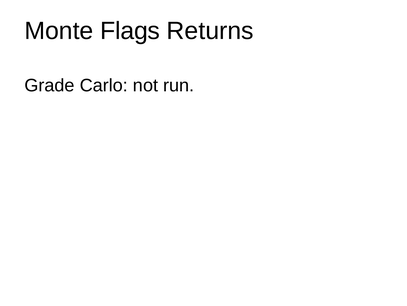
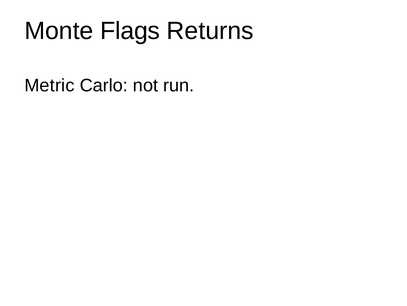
Grade: Grade -> Metric
